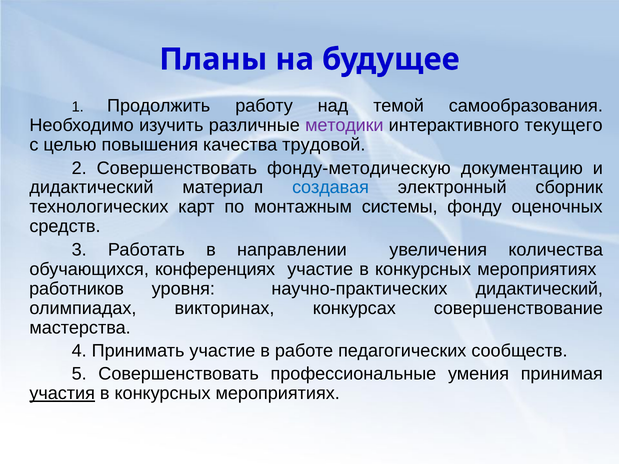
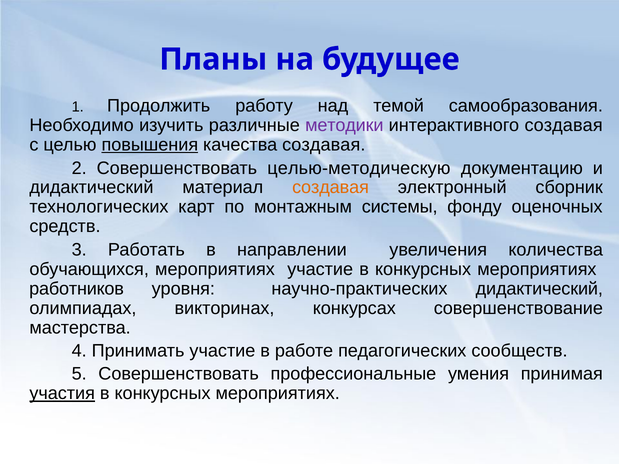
интерактивного текущего: текущего -> создавая
повышения underline: none -> present
качества трудовой: трудовой -> создавая
фонду-методическую: фонду-методическую -> целью-методическую
создавая at (331, 188) colour: blue -> orange
обучающихся конференциях: конференциях -> мероприятиях
